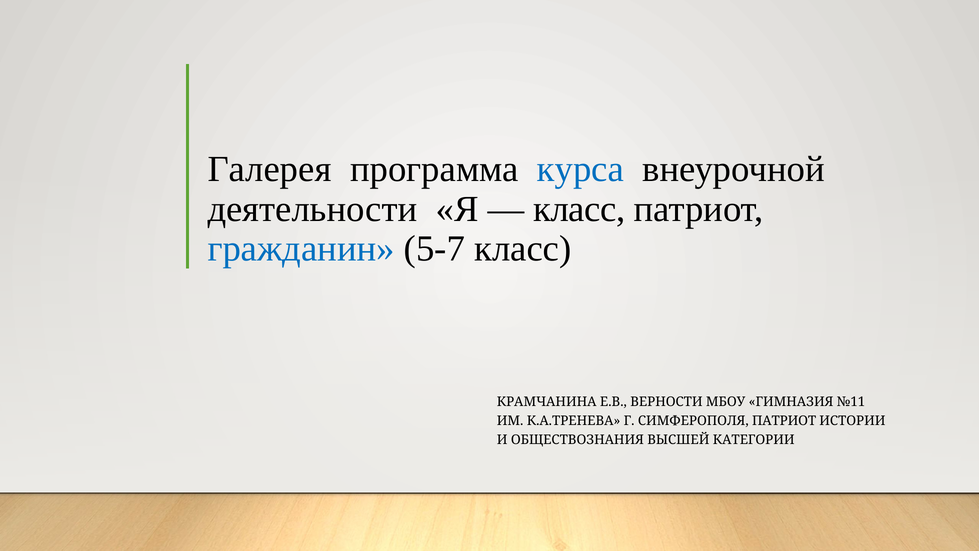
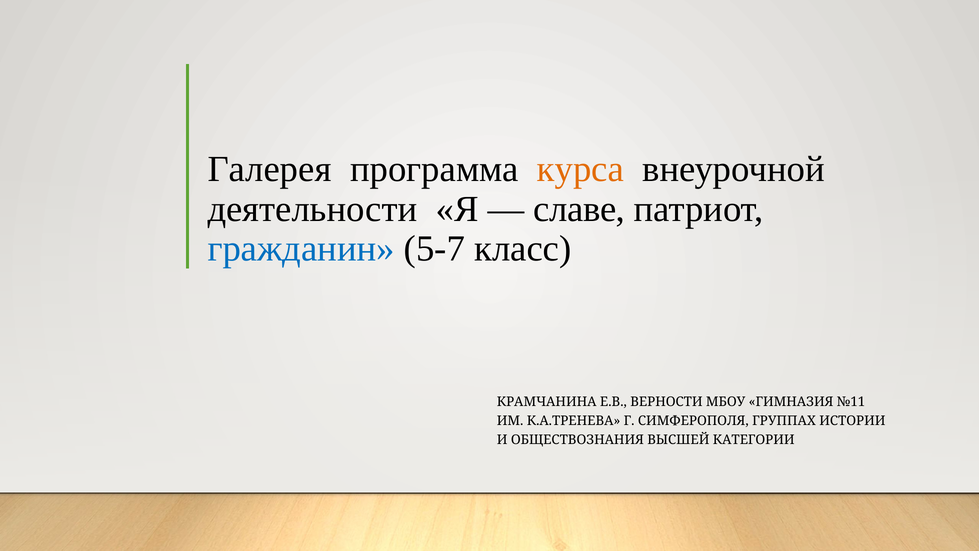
курса colour: blue -> orange
класс at (579, 209): класс -> славе
СИМФЕРОПОЛЯ ПАТРИОТ: ПАТРИОТ -> ГРУППАХ
